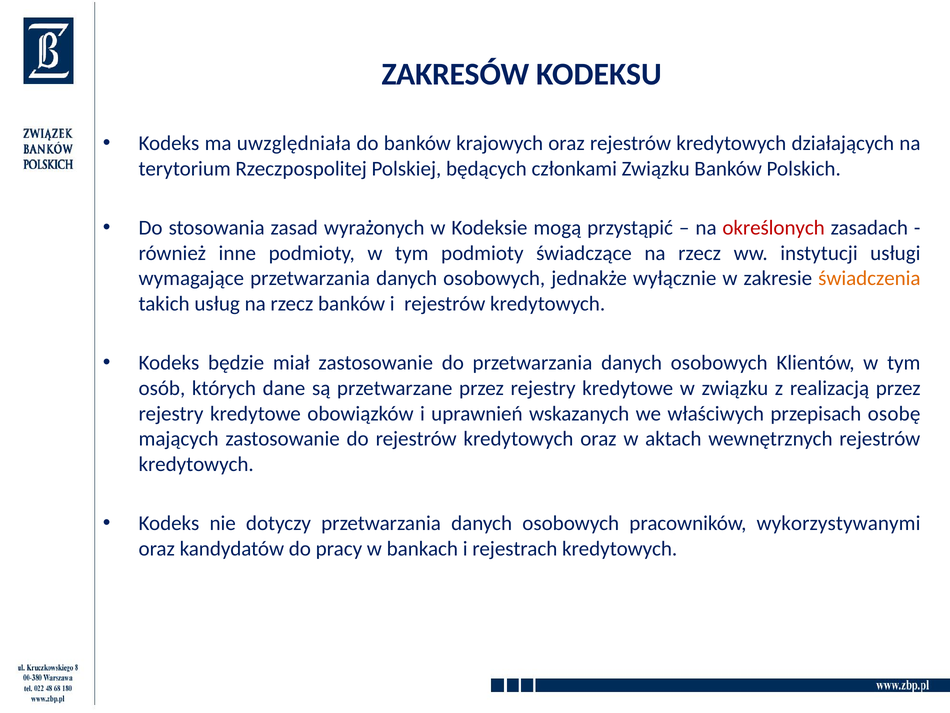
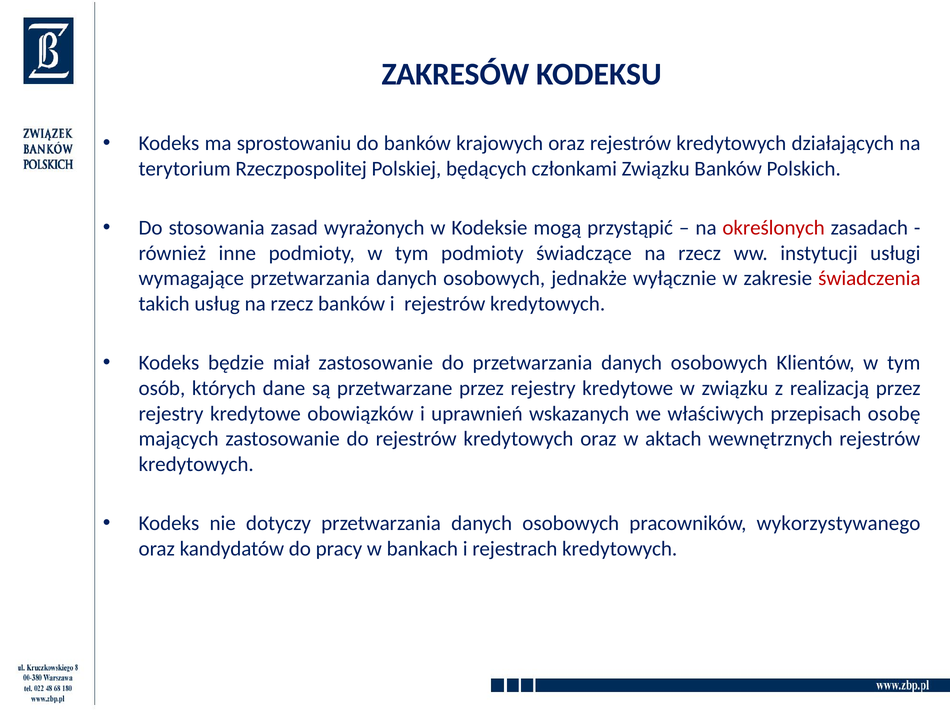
uwzględniała: uwzględniała -> sprostowaniu
świadczenia colour: orange -> red
wykorzystywanymi: wykorzystywanymi -> wykorzystywanego
